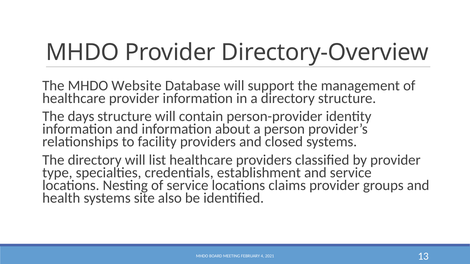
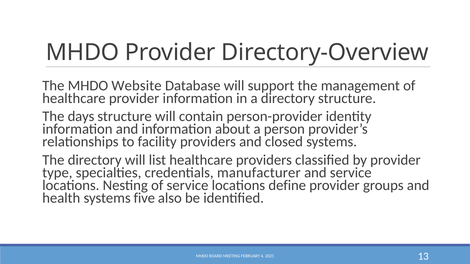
establishment: establishment -> manufacturer
claims: claims -> define
site: site -> five
